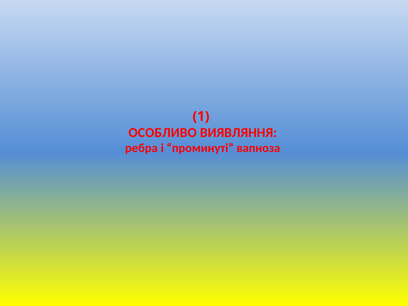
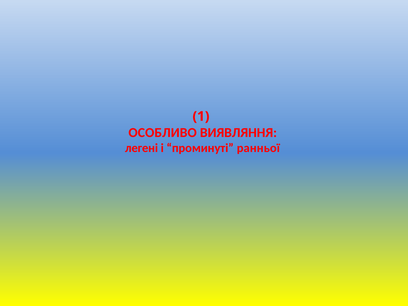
ребра: ребра -> легені
вапноза: вапноза -> ранньої
